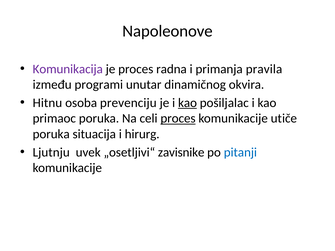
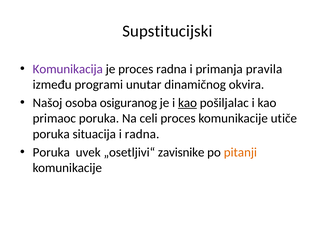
Napoleonove: Napoleonove -> Supstitucijski
Hitnu: Hitnu -> Našoj
prevenciju: prevenciju -> osiguranog
proces at (178, 119) underline: present -> none
i hirurg: hirurg -> radna
Ljutnju at (51, 152): Ljutnju -> Poruka
pitanji colour: blue -> orange
